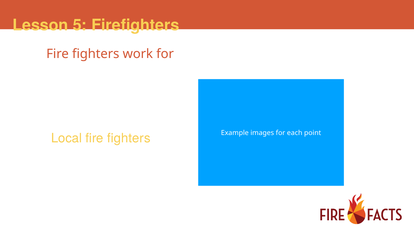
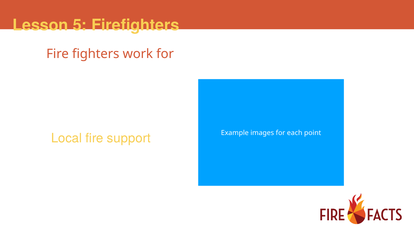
Local fire fighters: fighters -> support
